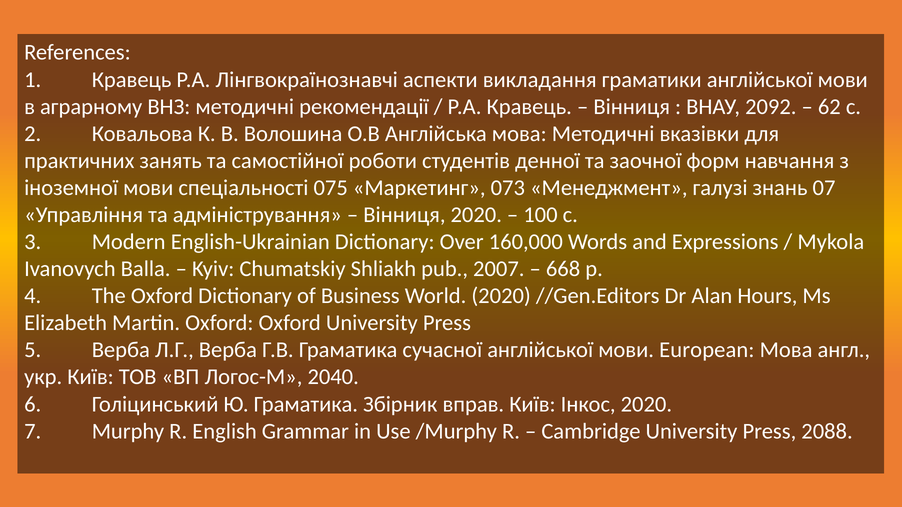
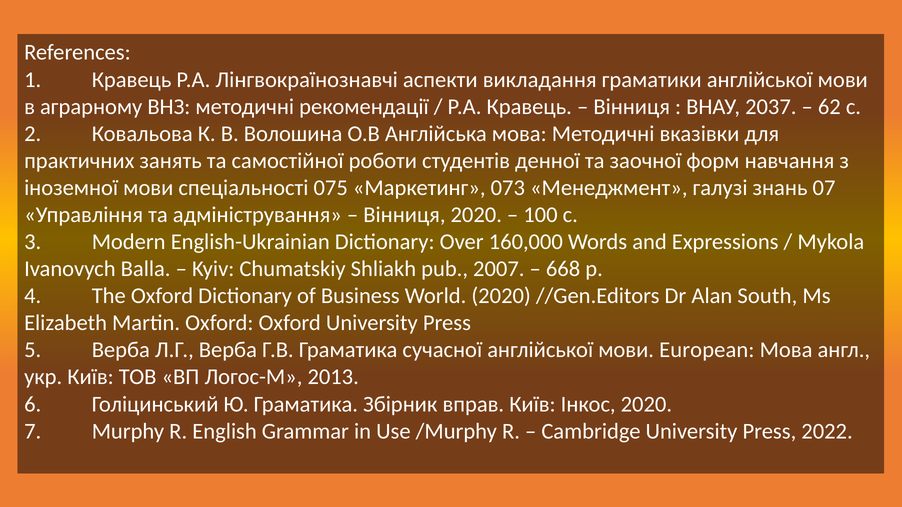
2092: 2092 -> 2037
Hours: Hours -> South
2040: 2040 -> 2013
2088: 2088 -> 2022
